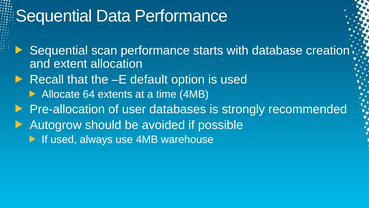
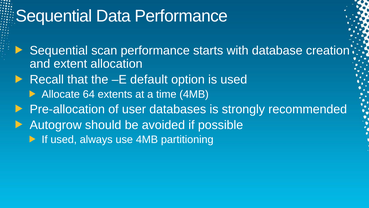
warehouse: warehouse -> partitioning
